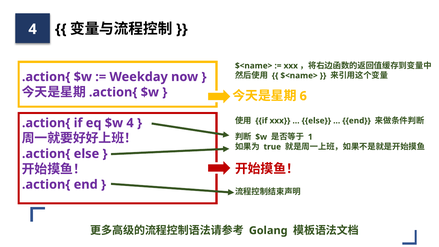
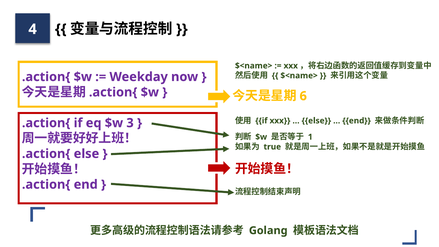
$w 4: 4 -> 3
